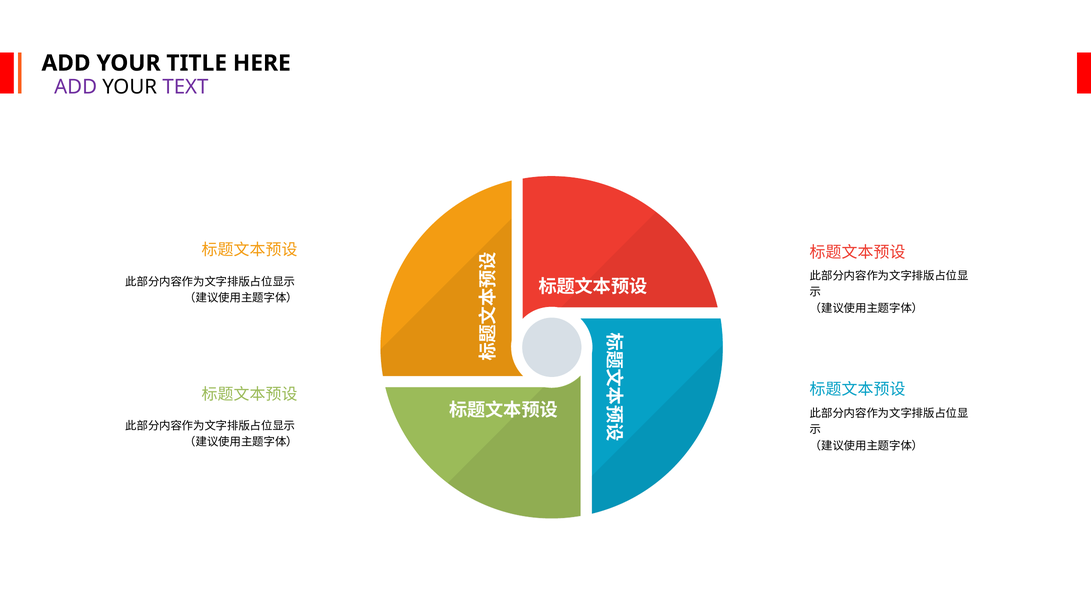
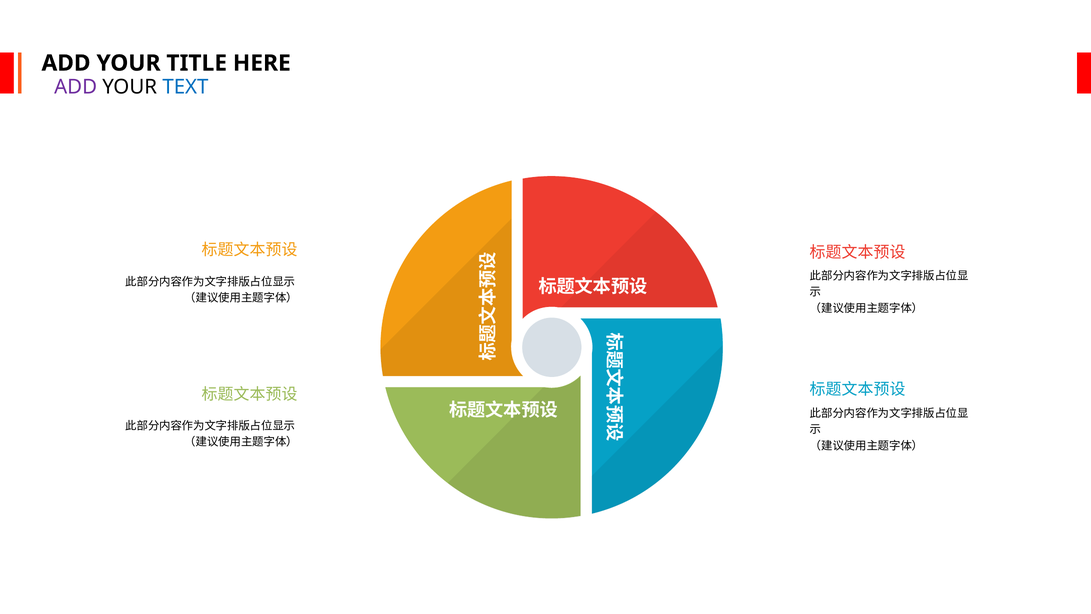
TEXT colour: purple -> blue
